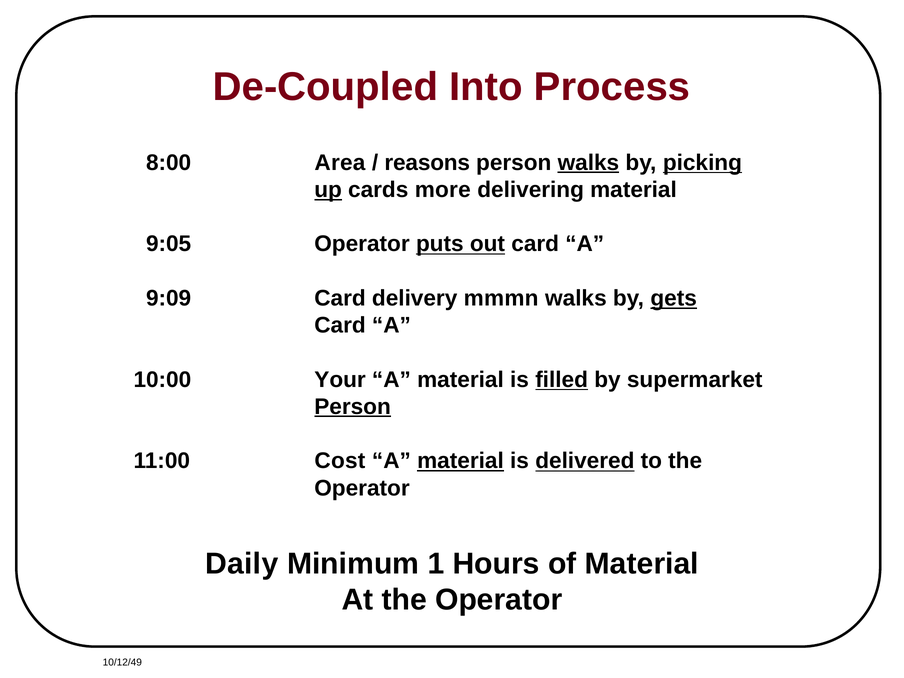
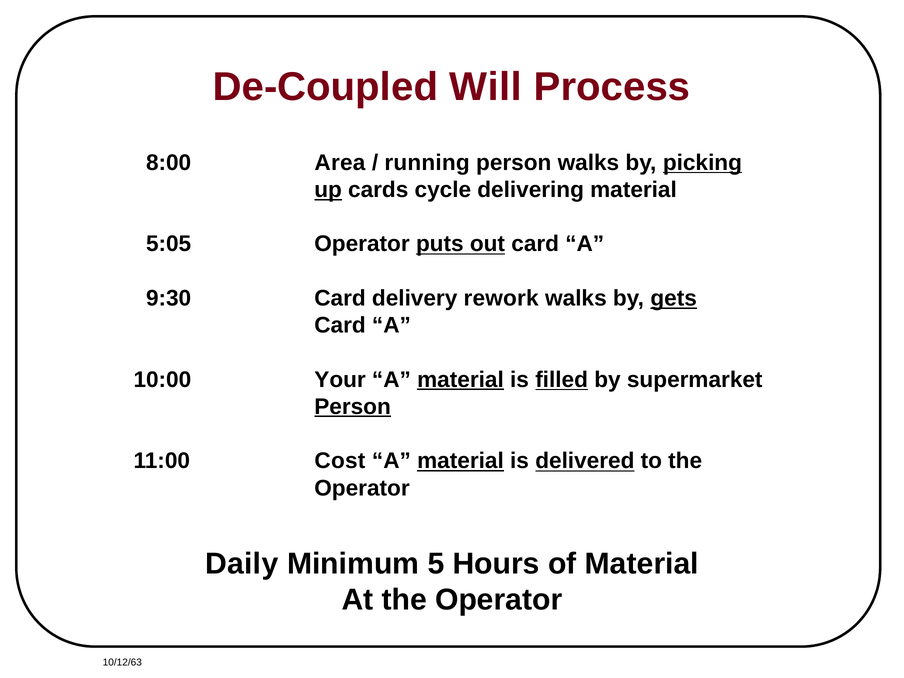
Into: Into -> Will
reasons: reasons -> running
walks at (588, 163) underline: present -> none
more: more -> cycle
9:05: 9:05 -> 5:05
9:09: 9:09 -> 9:30
mmmn: mmmn -> rework
material at (460, 380) underline: none -> present
1: 1 -> 5
10/12/49: 10/12/49 -> 10/12/63
